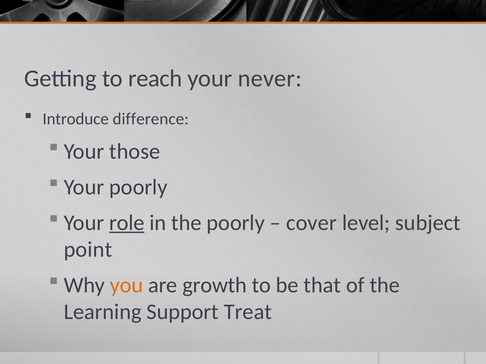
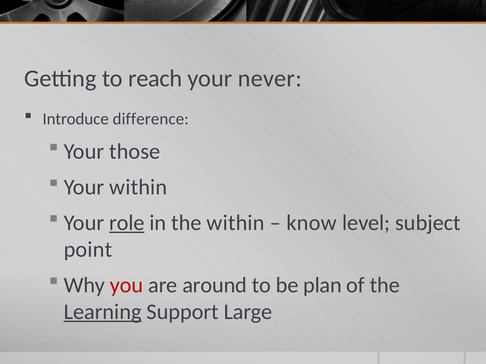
Your poorly: poorly -> within
the poorly: poorly -> within
cover: cover -> know
you colour: orange -> red
growth: growth -> around
that: that -> plan
Learning underline: none -> present
Treat: Treat -> Large
